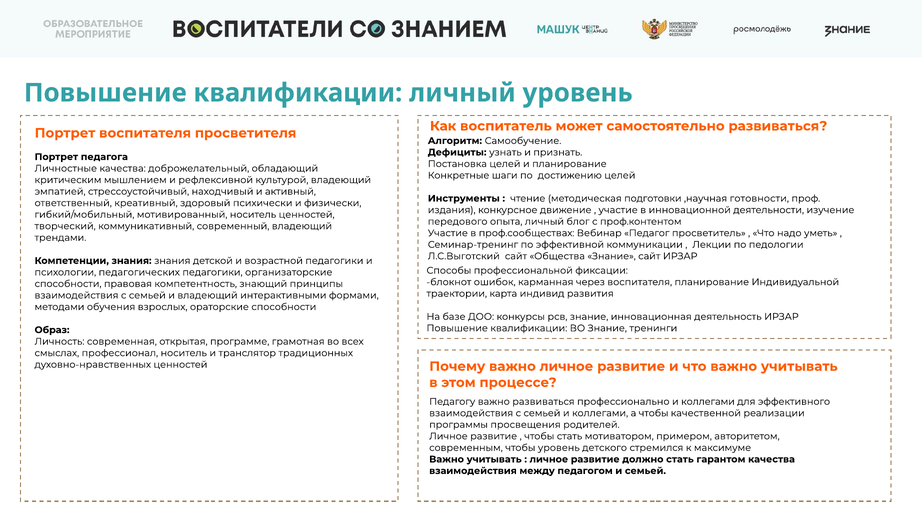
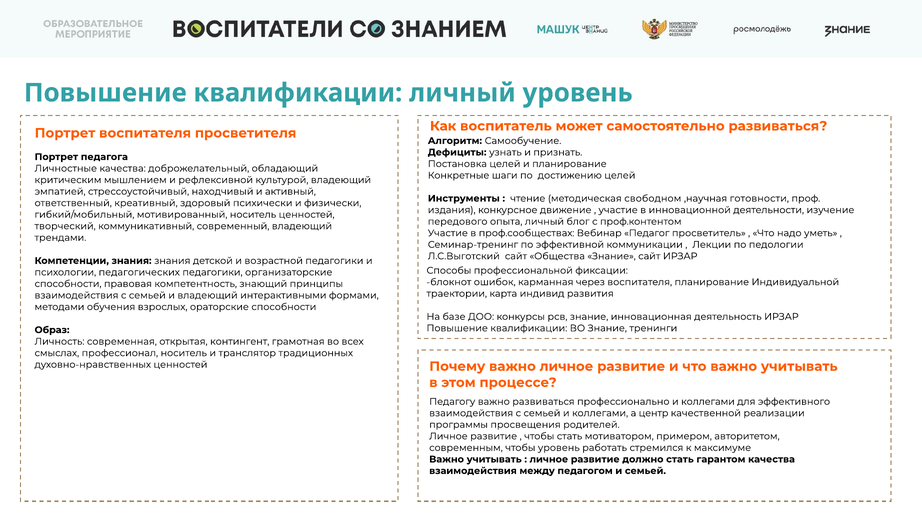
подготовки: подготовки -> свободном
программе: программе -> контингент
а чтобы: чтобы -> центр
детского: детского -> работать
